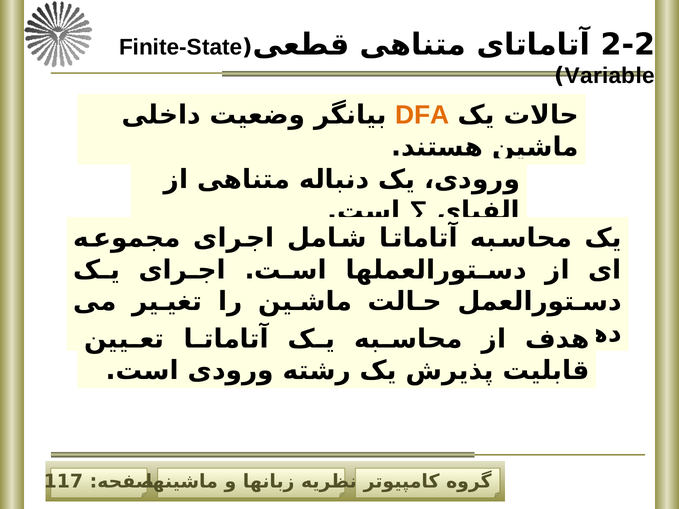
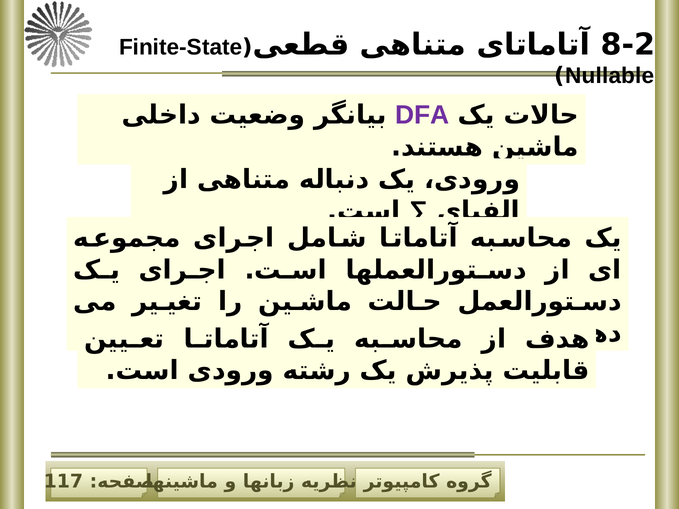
2-2: 2-2 -> 8-2
Variable: Variable -> Nullable
DFA colour: orange -> purple
